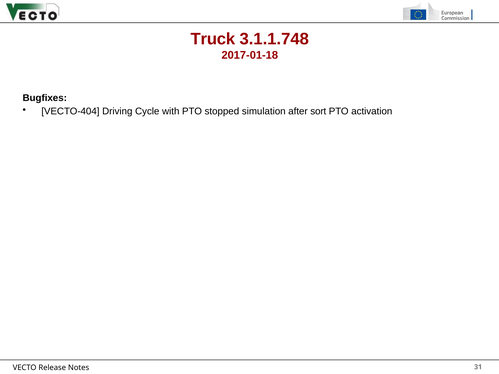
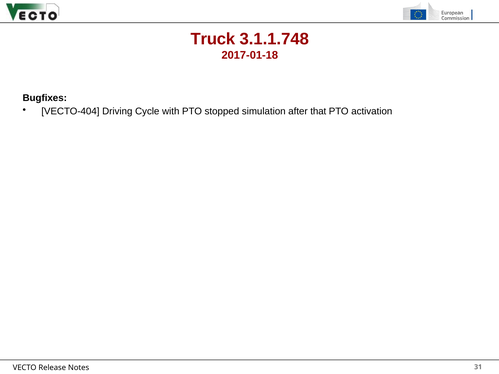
sort: sort -> that
